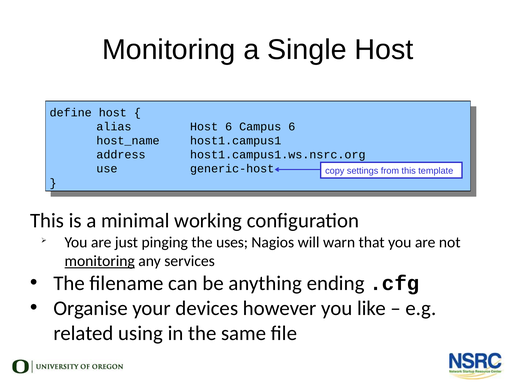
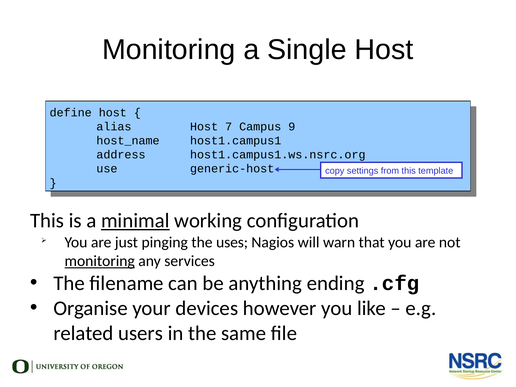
6 at (229, 127): 6 -> 7
6 at (292, 127): 6 -> 9
minimal underline: none -> present
using: using -> users
